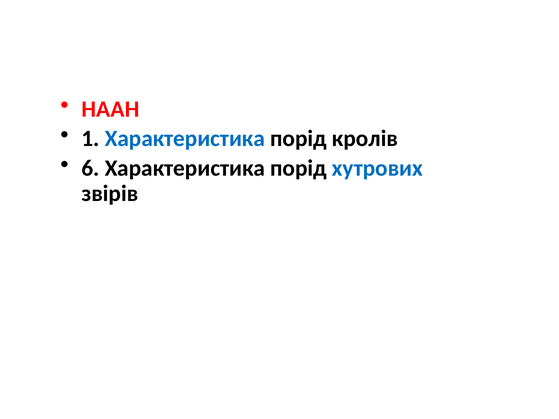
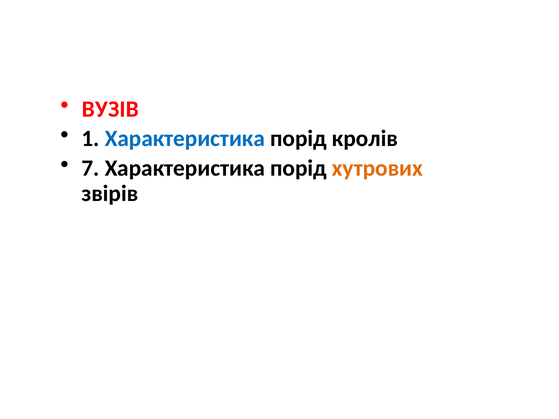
НААН: НААН -> ВУЗІВ
6: 6 -> 7
хутрових colour: blue -> orange
